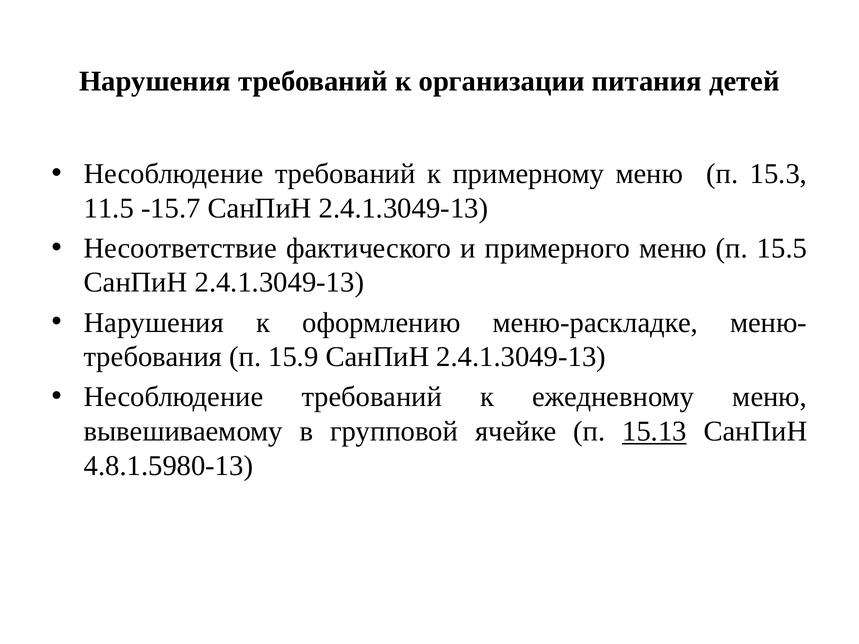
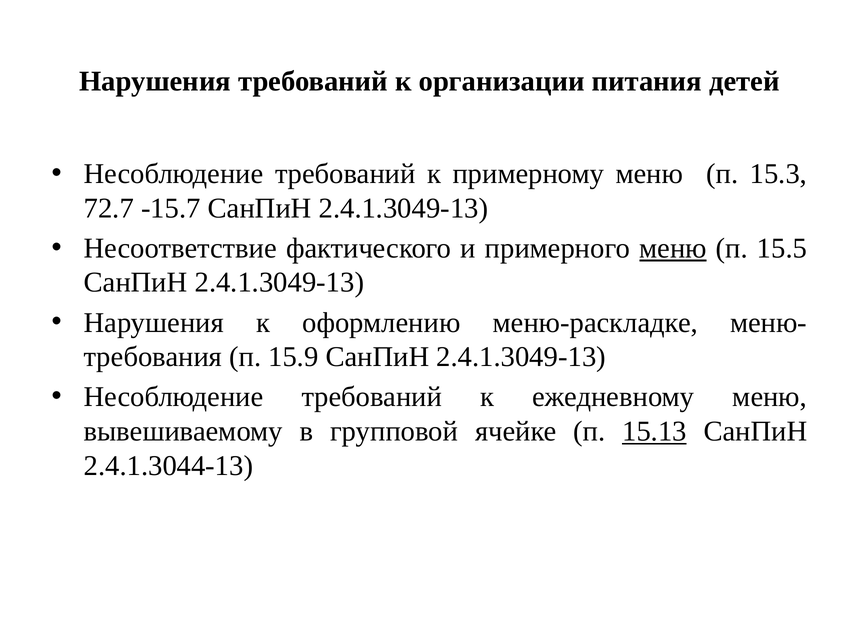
11.5: 11.5 -> 72.7
меню at (673, 248) underline: none -> present
4.8.1.5980-13: 4.8.1.5980-13 -> 2.4.1.3044-13
